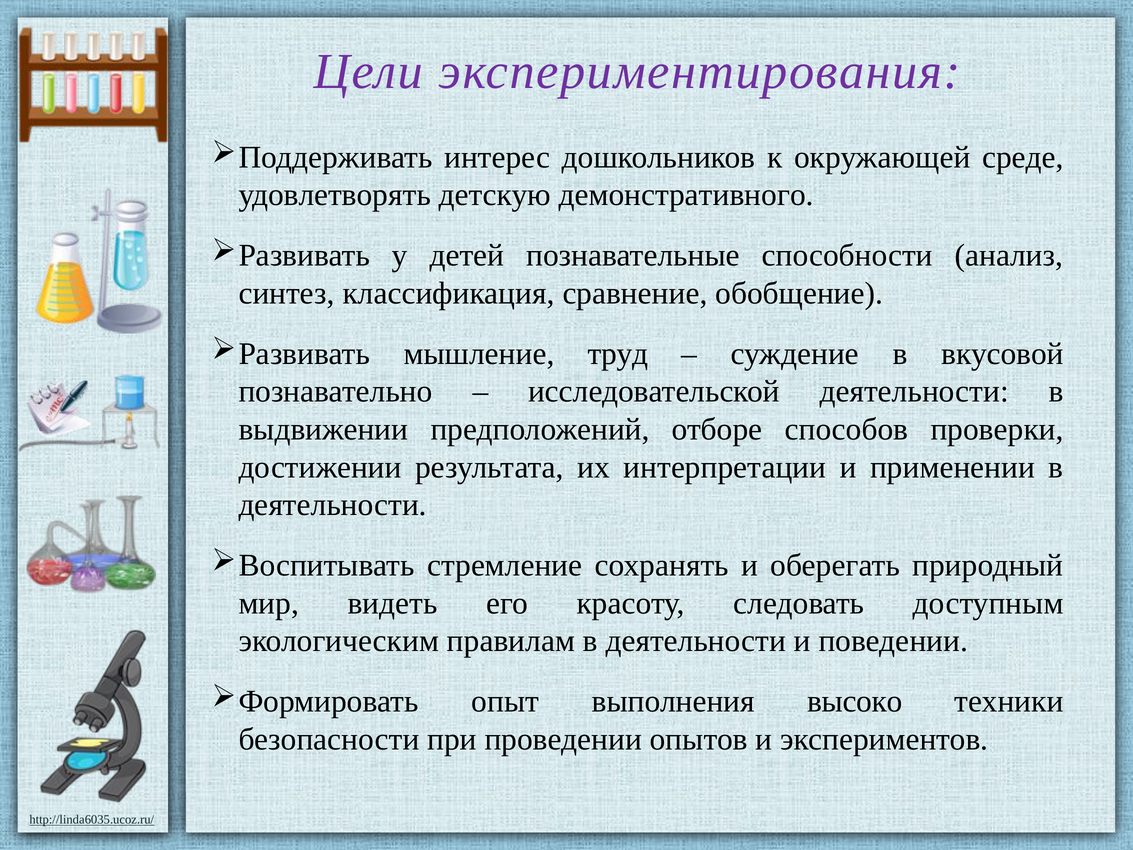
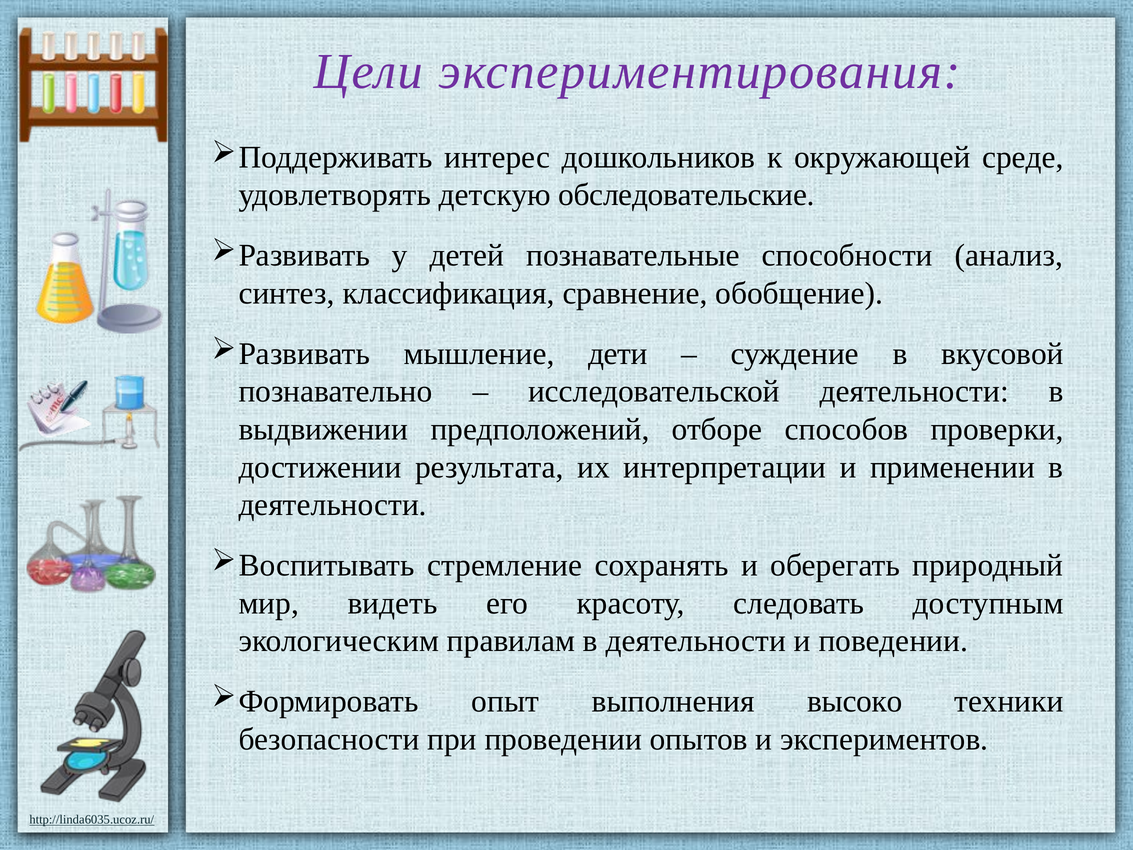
демонстративного: демонстративного -> обследовательские
труд: труд -> дети
